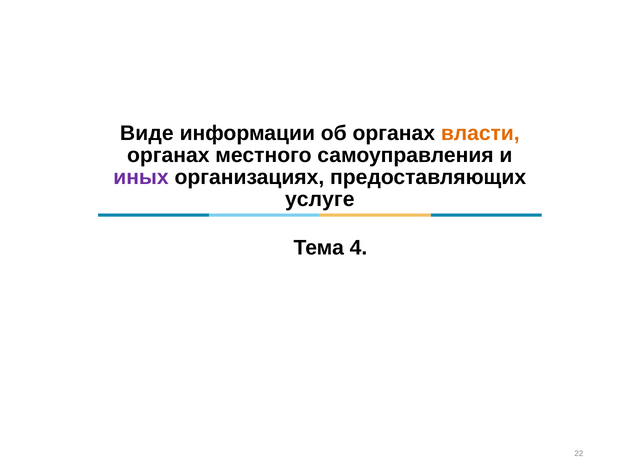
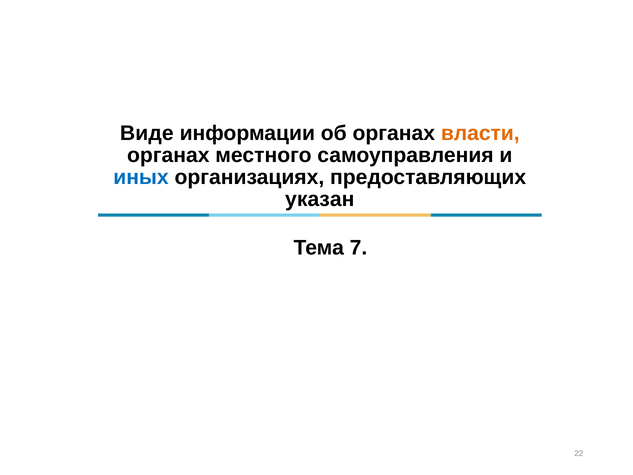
иных colour: purple -> blue
услуге: услуге -> указан
4: 4 -> 7
